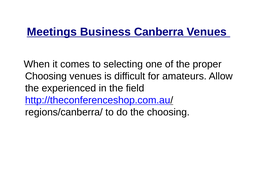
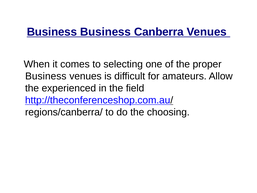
Meetings at (52, 32): Meetings -> Business
Choosing at (46, 76): Choosing -> Business
